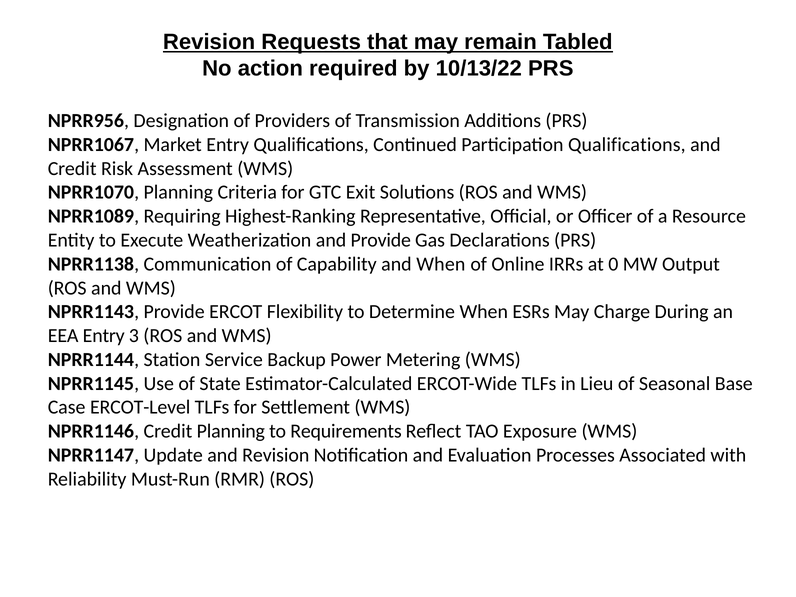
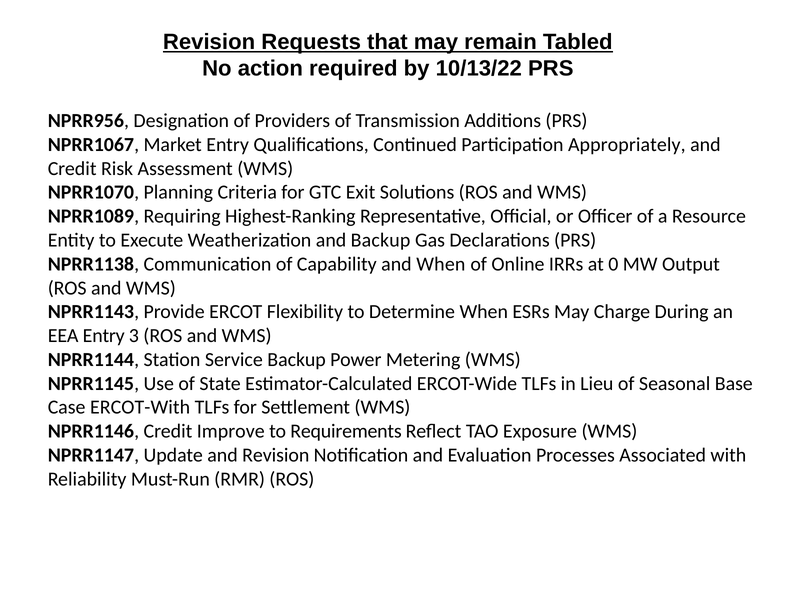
Participation Qualifications: Qualifications -> Appropriately
and Provide: Provide -> Backup
ERCOT-Level: ERCOT-Level -> ERCOT-With
Credit Planning: Planning -> Improve
